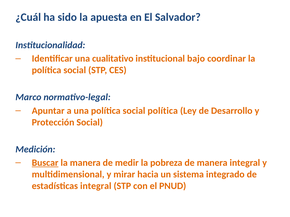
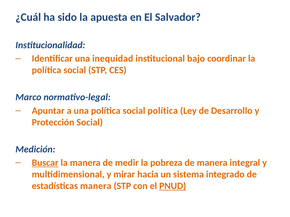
cualitativo: cualitativo -> inequidad
estadísticas integral: integral -> manera
PNUD underline: none -> present
